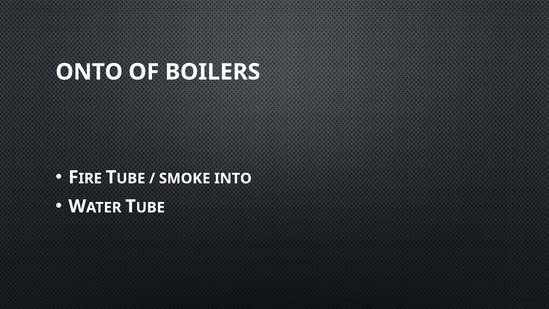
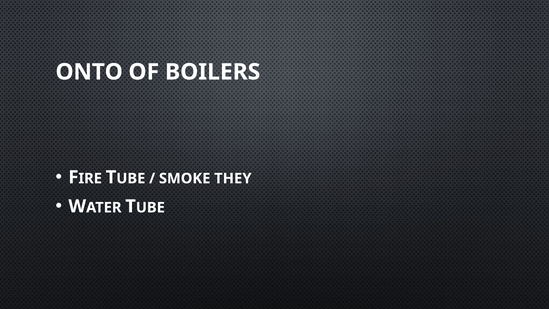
INTO: INTO -> THEY
